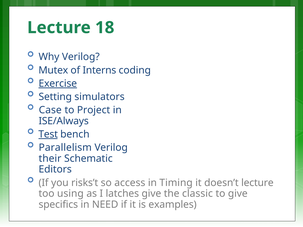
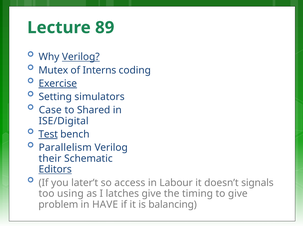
18: 18 -> 89
Verilog at (81, 57) underline: none -> present
Project: Project -> Shared
ISE/Always: ISE/Always -> ISE/Digital
Editors underline: none -> present
risks’t: risks’t -> later’t
Timing: Timing -> Labour
doesn’t lecture: lecture -> signals
classic: classic -> timing
specifics: specifics -> problem
NEED: NEED -> HAVE
examples: examples -> balancing
